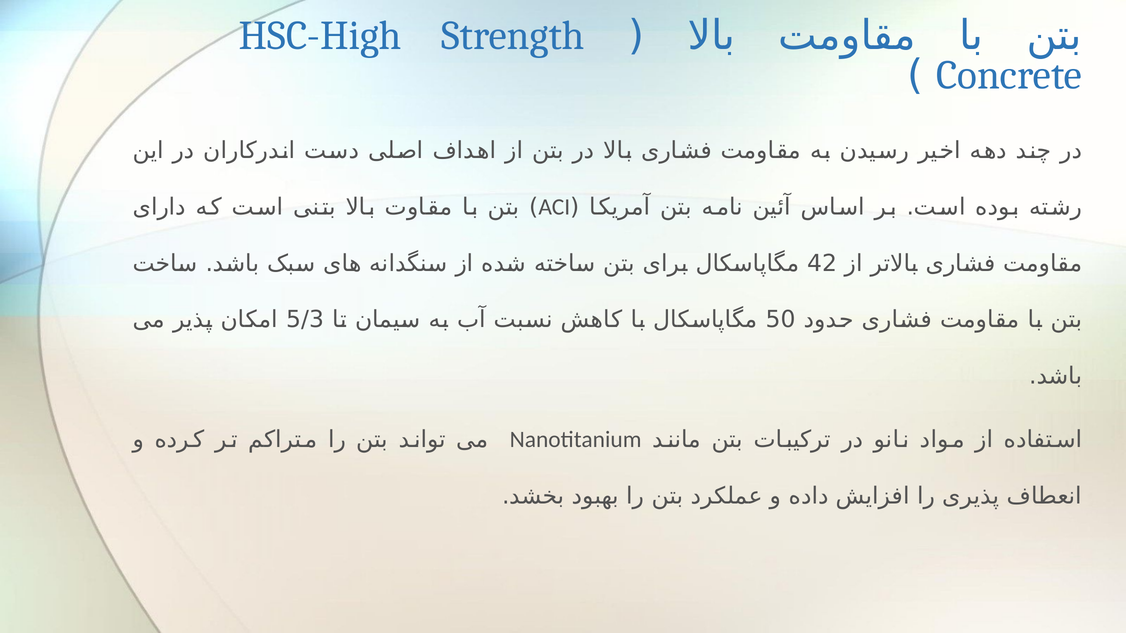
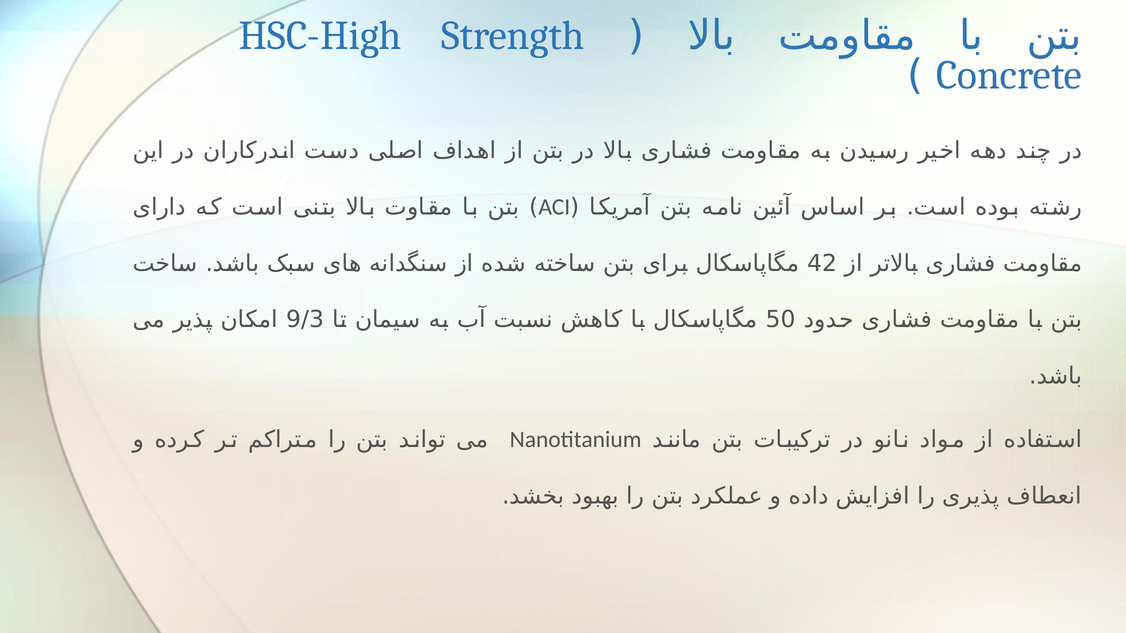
5/3: 5/3 -> 9/3
